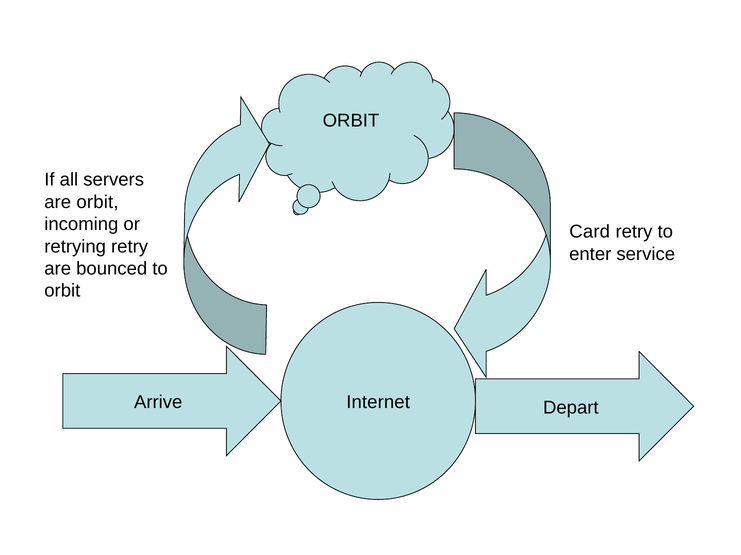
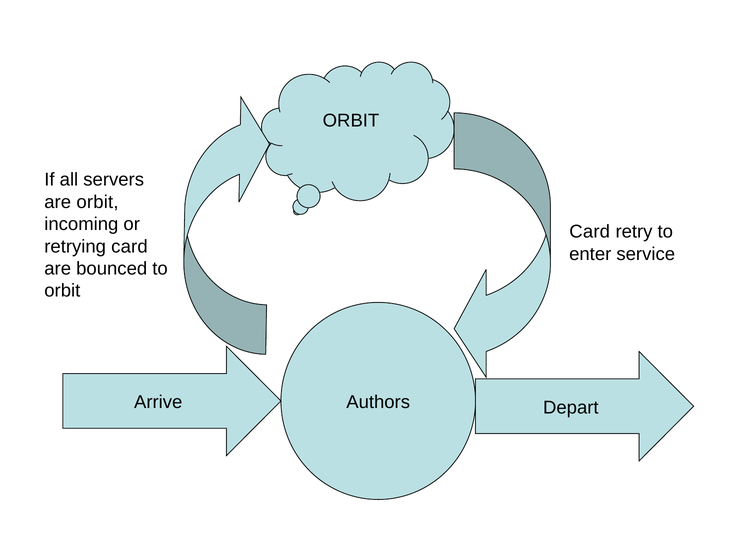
retrying retry: retry -> card
Internet: Internet -> Authors
